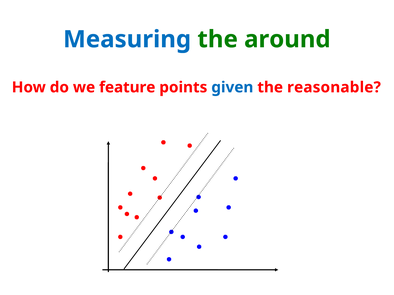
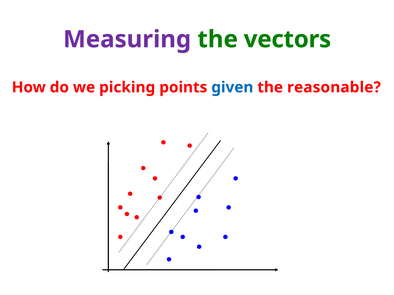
Measuring colour: blue -> purple
around: around -> vectors
feature: feature -> picking
